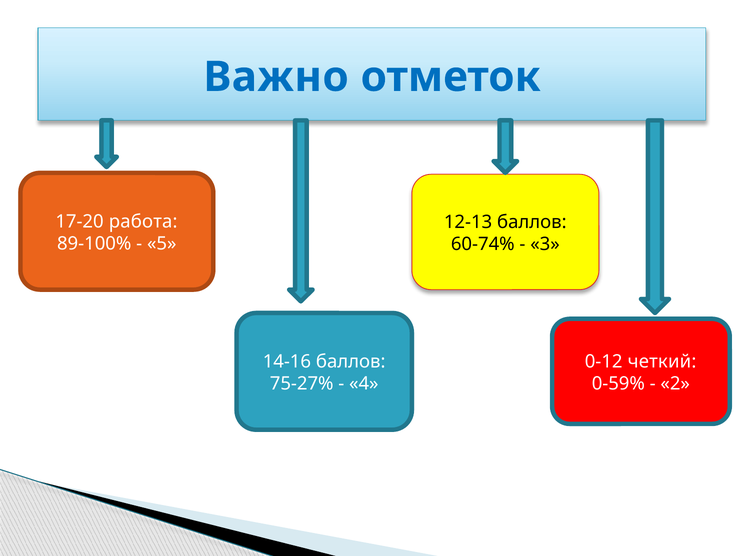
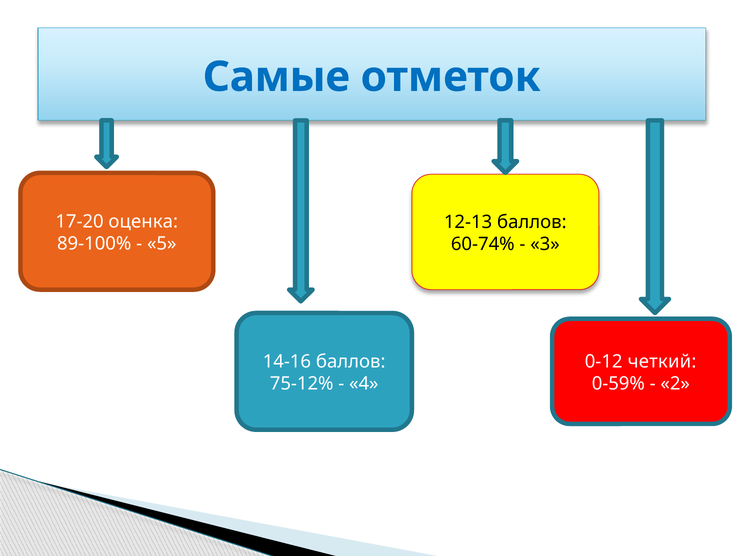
Важно: Важно -> Самые
работа: работа -> оценка
75-27%: 75-27% -> 75-12%
